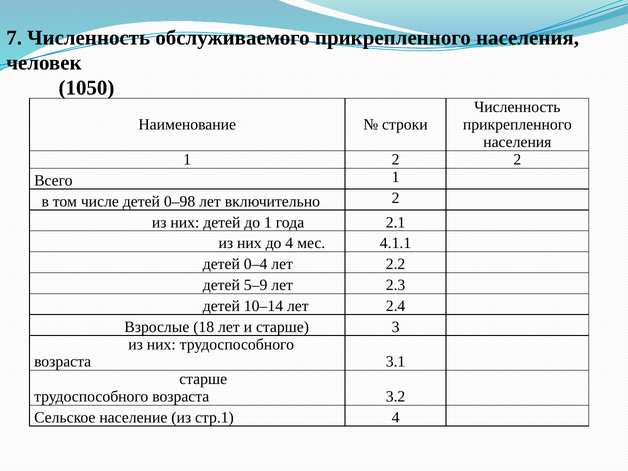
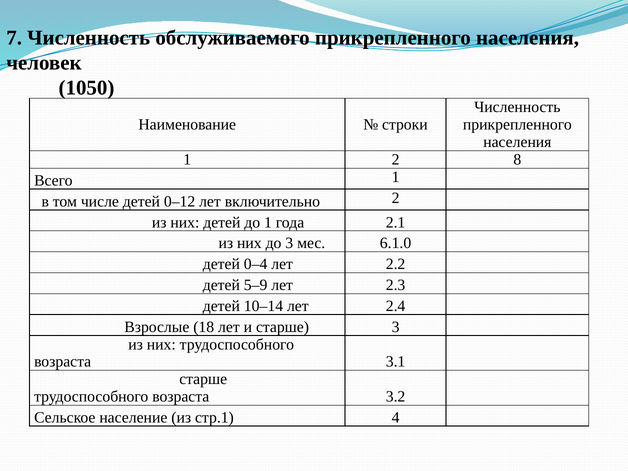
2 2: 2 -> 8
0–98: 0–98 -> 0–12
до 4: 4 -> 3
4.1.1: 4.1.1 -> 6.1.0
